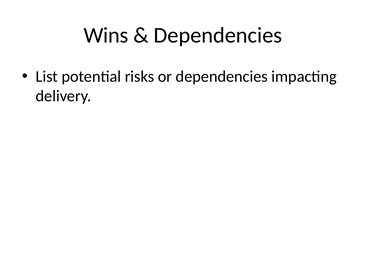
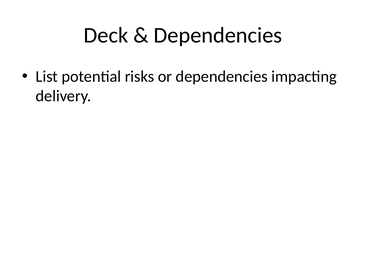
Wins: Wins -> Deck
